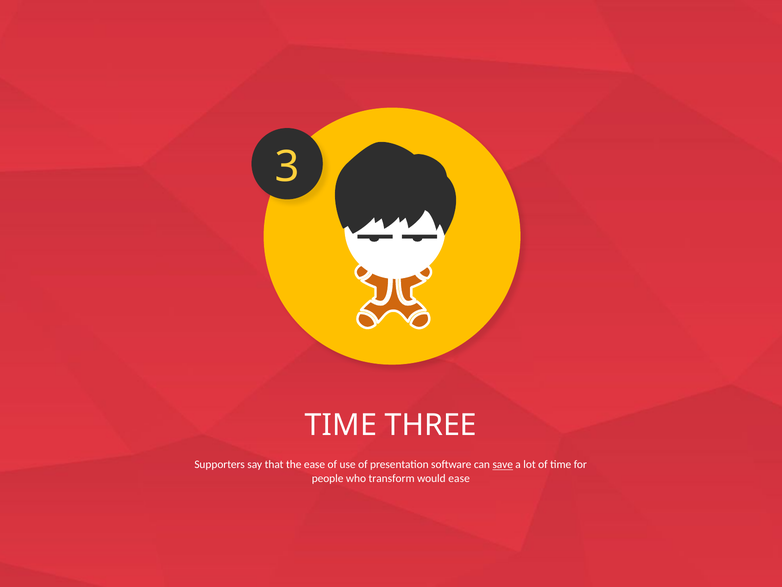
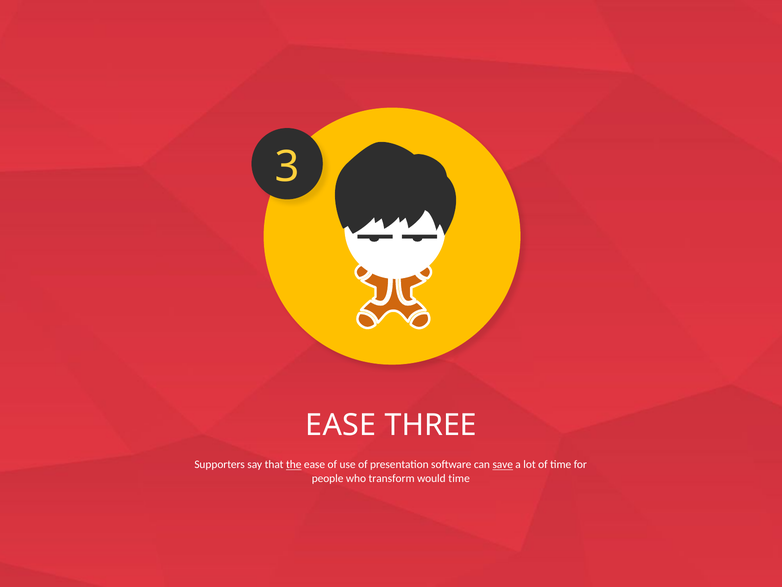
TIME at (341, 425): TIME -> EASE
the underline: none -> present
would ease: ease -> time
